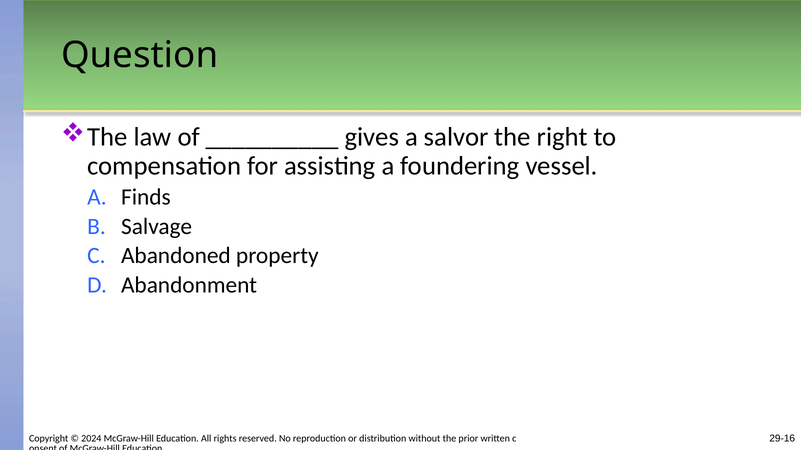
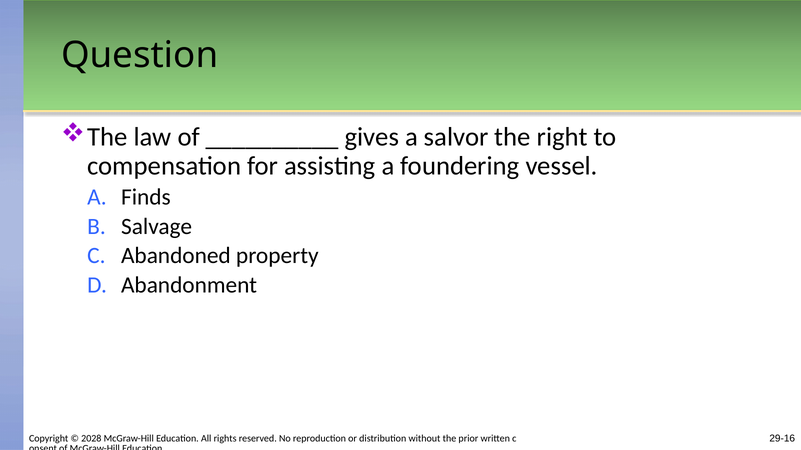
2024: 2024 -> 2028
